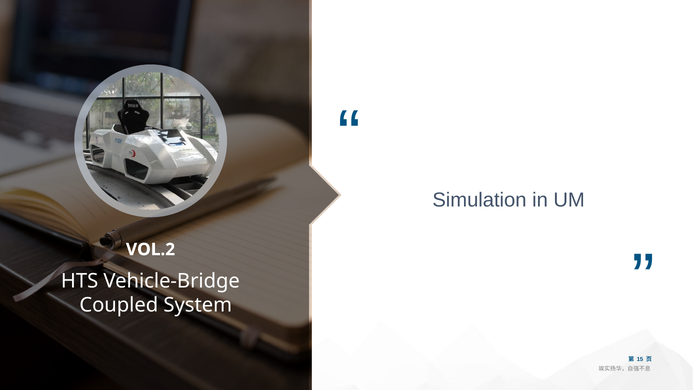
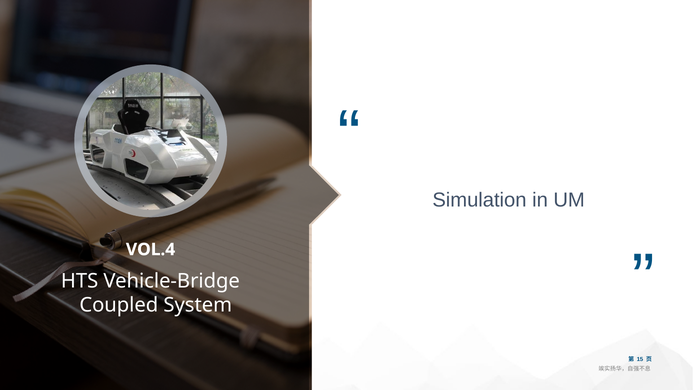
VOL.2: VOL.2 -> VOL.4
